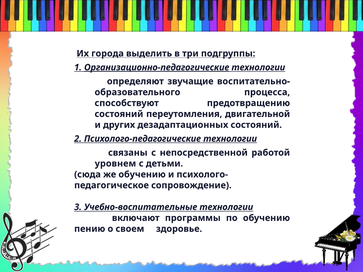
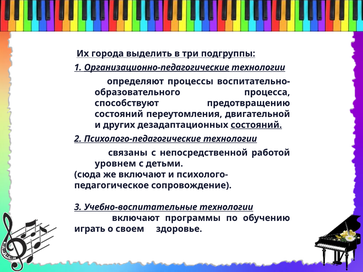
звучащие: звучащие -> процессы
состояний at (256, 125) underline: none -> present
же обучению: обучению -> включают
пению: пению -> играть
